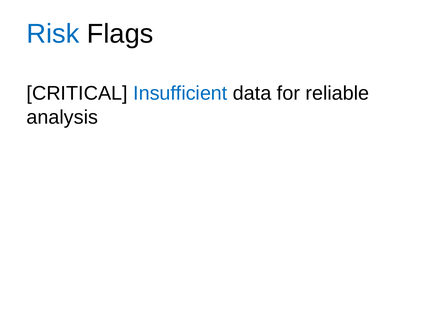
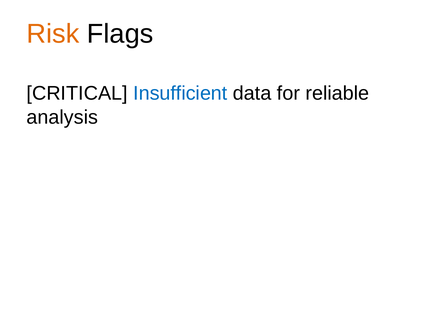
Risk colour: blue -> orange
